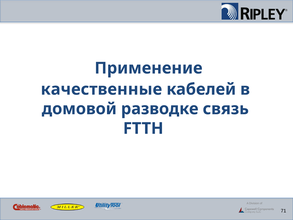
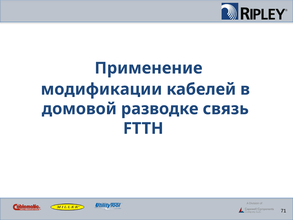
качественные: качественные -> модификации
